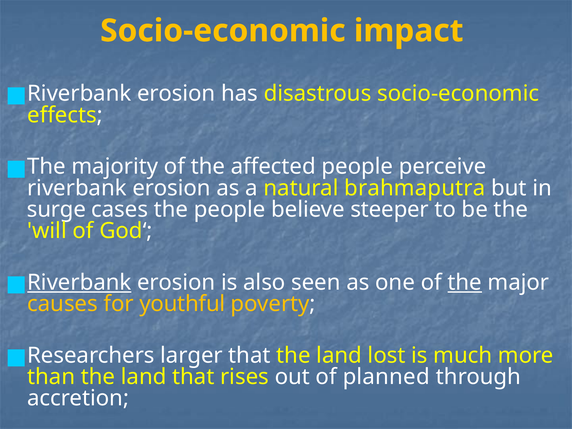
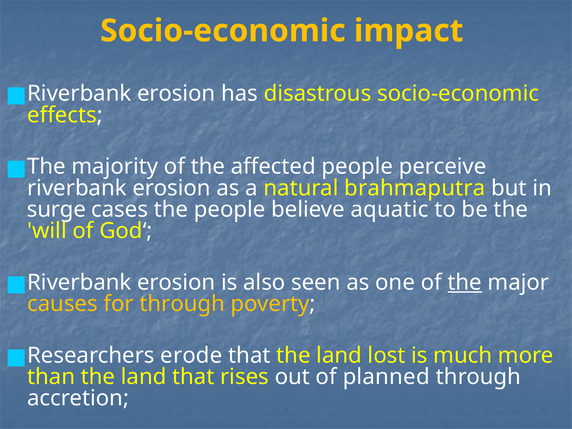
steeper: steeper -> aquatic
Riverbank at (79, 282) underline: present -> none
for youthful: youthful -> through
larger: larger -> erode
